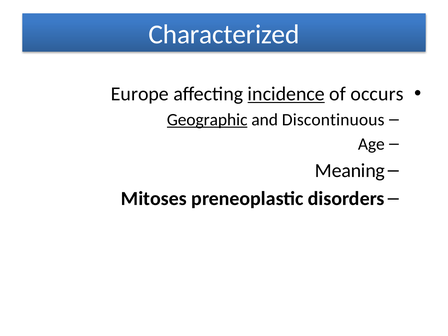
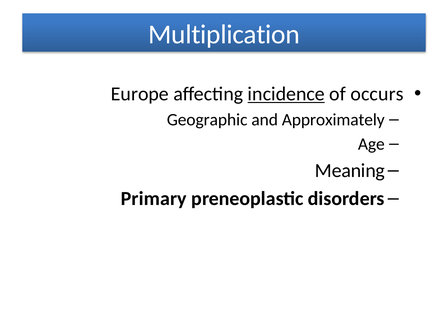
Characterized: Characterized -> Multiplication
Geographic underline: present -> none
Discontinuous: Discontinuous -> Approximately
Mitoses: Mitoses -> Primary
